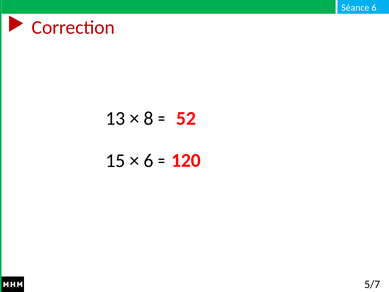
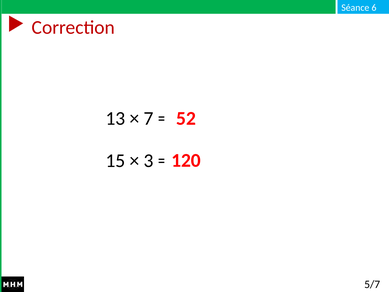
8: 8 -> 7
6 at (149, 160): 6 -> 3
